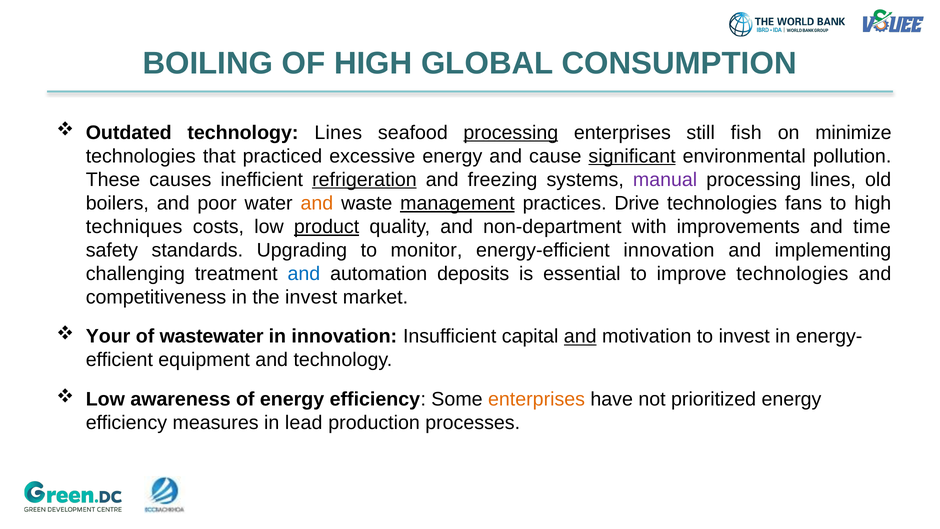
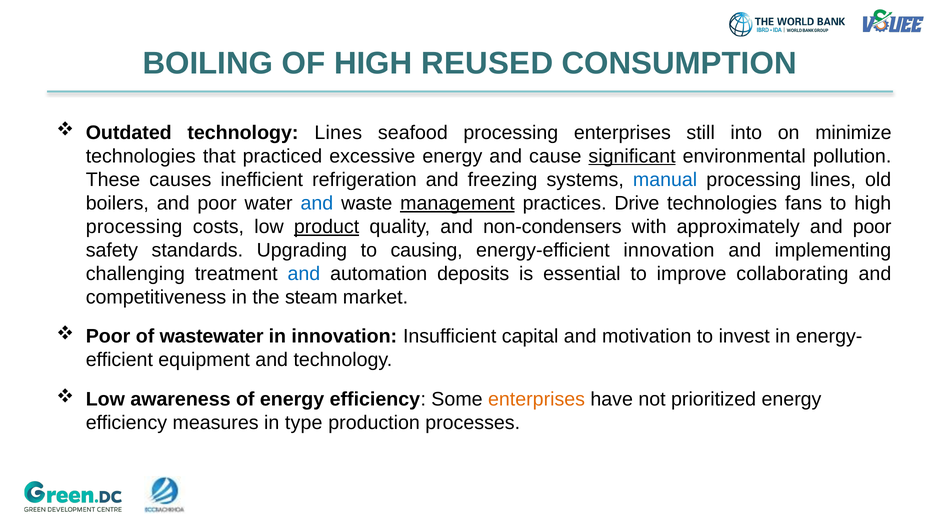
GLOBAL: GLOBAL -> REUSED
processing at (511, 133) underline: present -> none
fish: fish -> into
refrigeration underline: present -> none
manual colour: purple -> blue
and at (317, 203) colour: orange -> blue
techniques at (134, 227): techniques -> processing
non-department: non-department -> non-condensers
improvements: improvements -> approximately
time at (872, 227): time -> poor
monitor: monitor -> causing
improve technologies: technologies -> collaborating
the invest: invest -> steam
Your at (108, 336): Your -> Poor
and at (580, 336) underline: present -> none
lead: lead -> type
